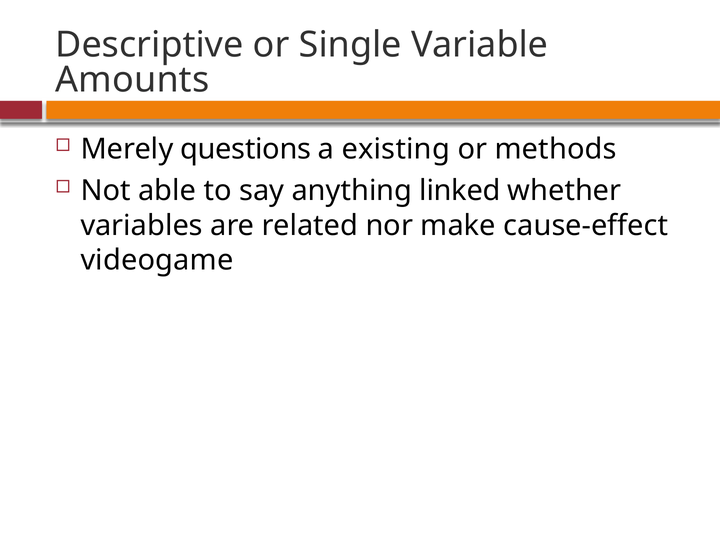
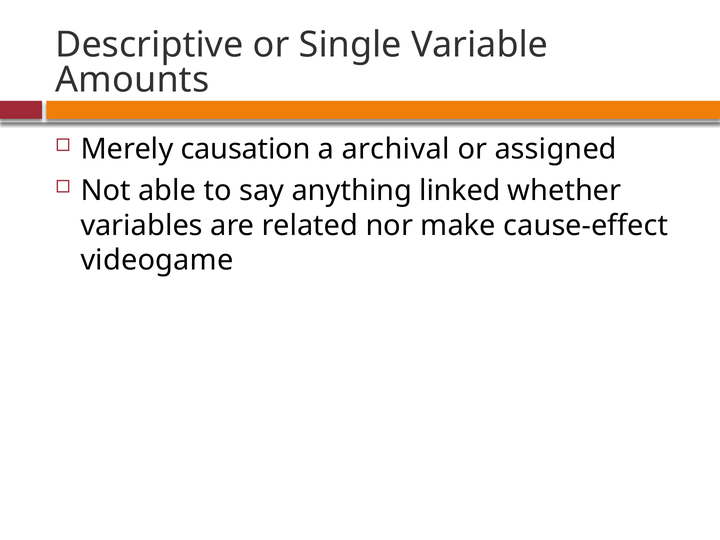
questions: questions -> causation
existing: existing -> archival
methods: methods -> assigned
